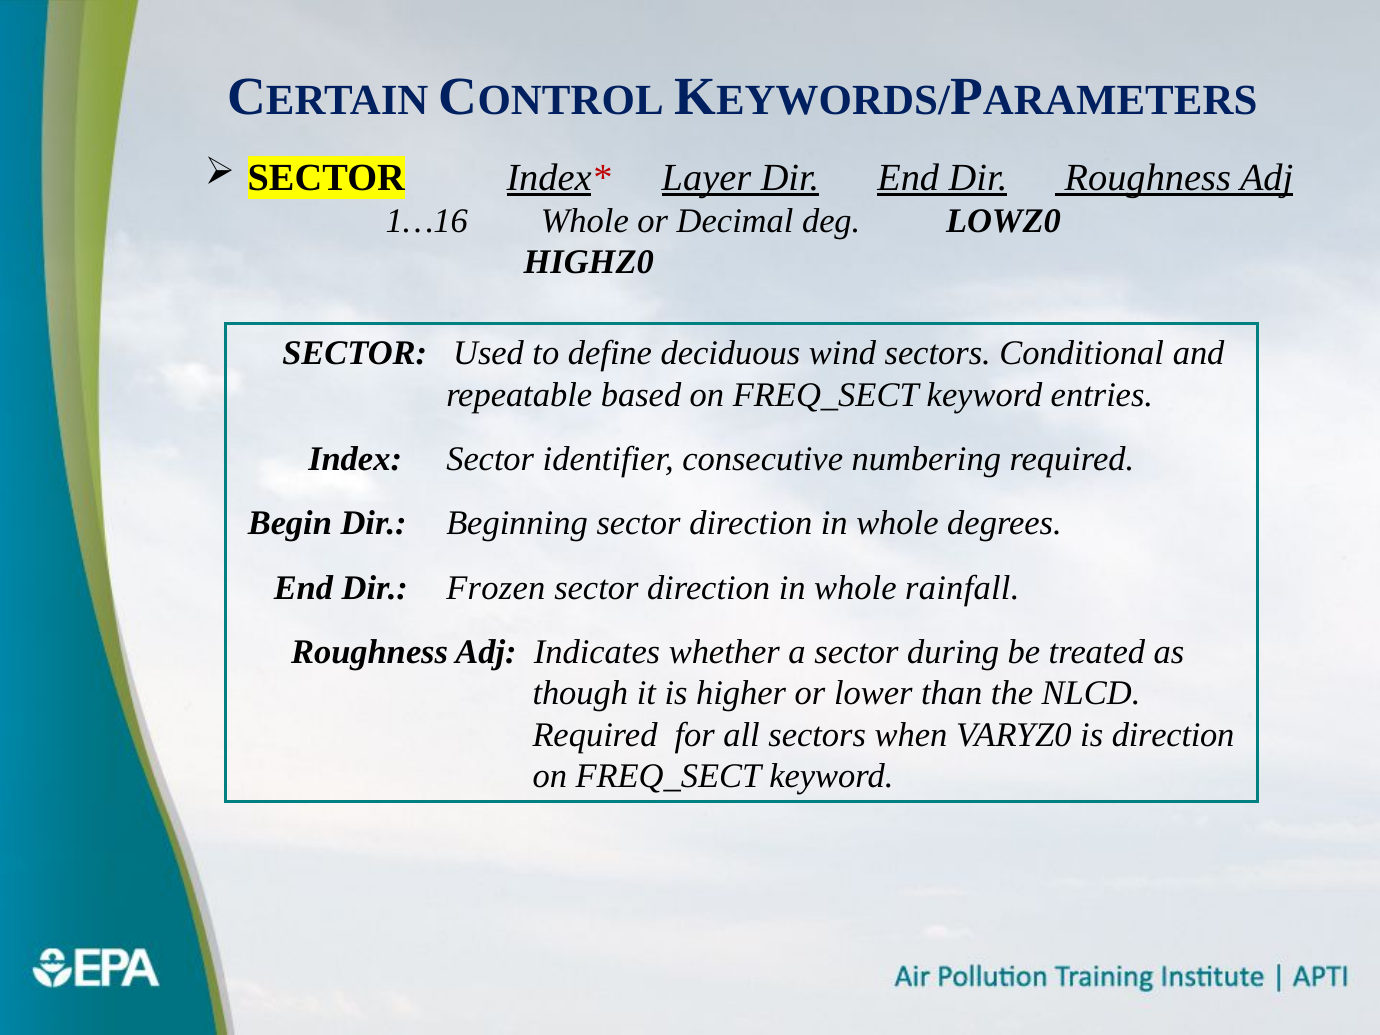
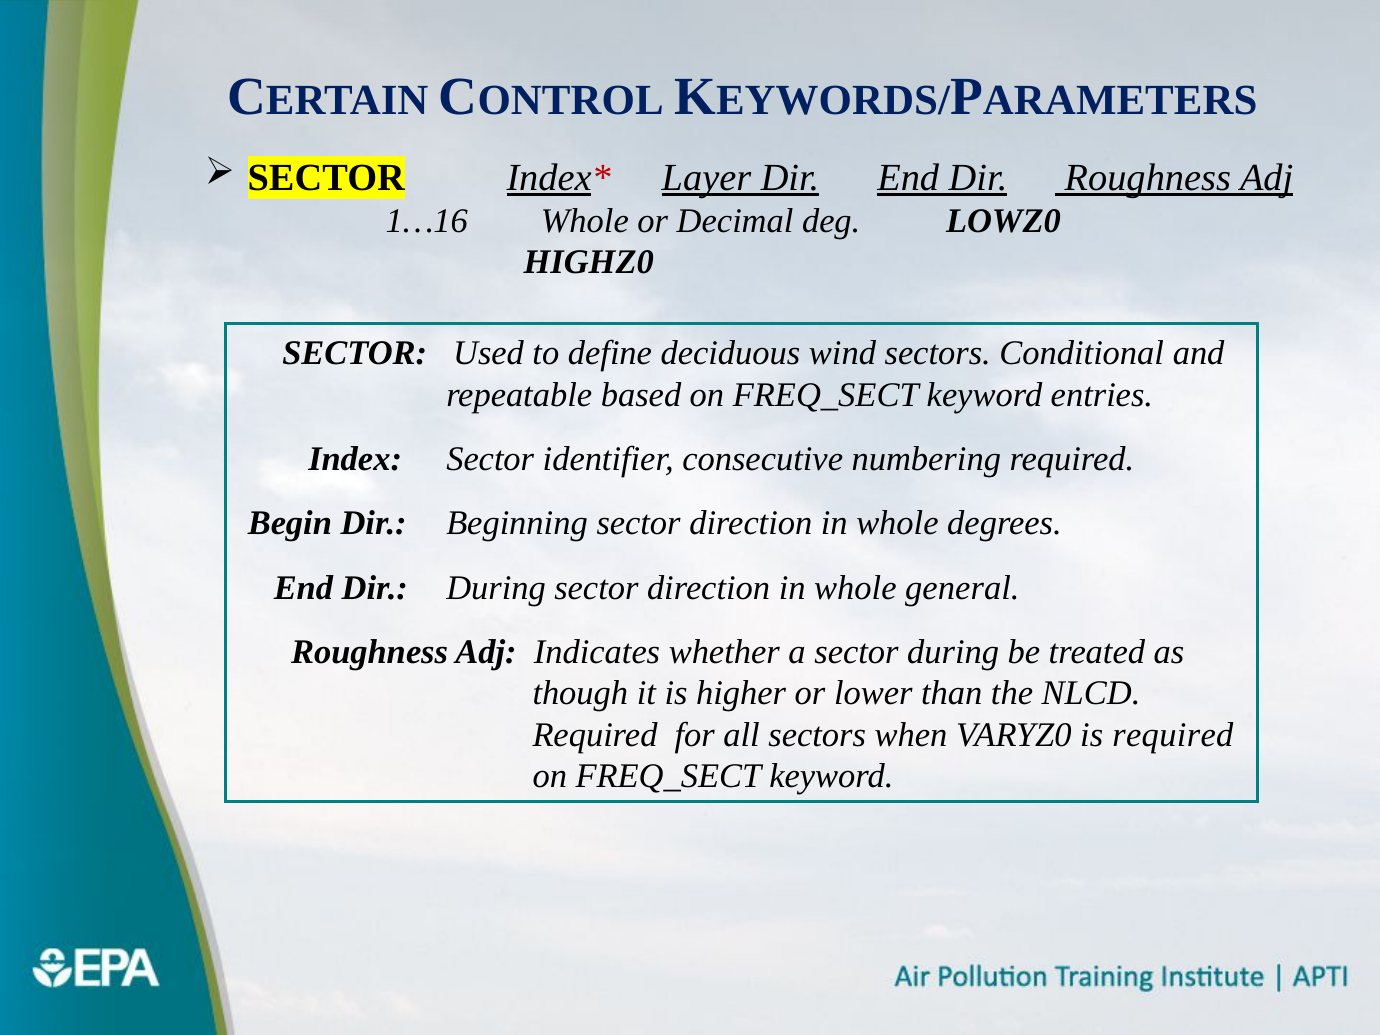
Dir Frozen: Frozen -> During
rainfall: rainfall -> general
is direction: direction -> required
